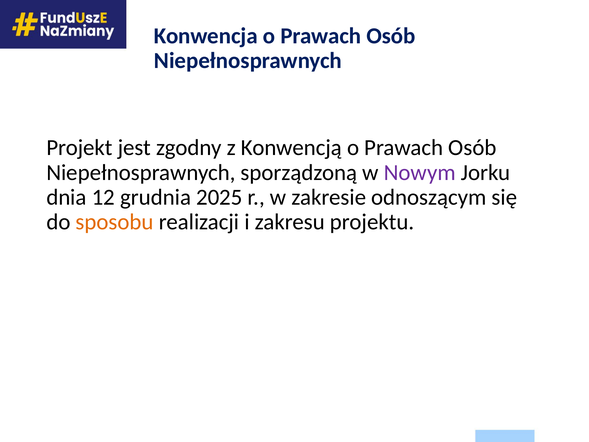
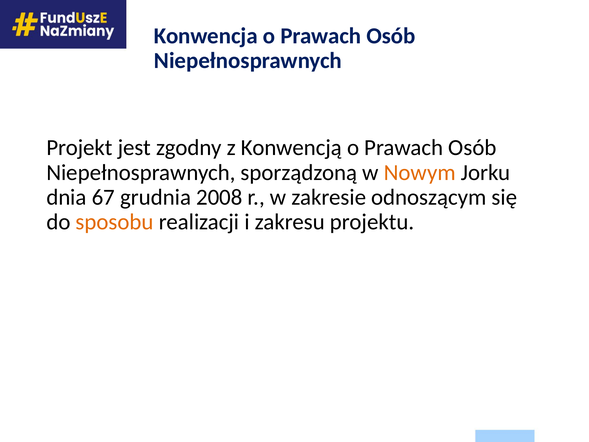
Nowym colour: purple -> orange
12: 12 -> 67
2025: 2025 -> 2008
